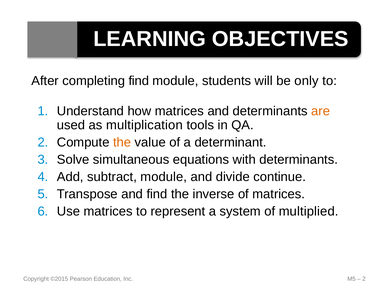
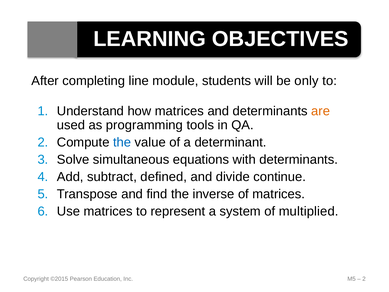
completing find: find -> line
multiplication: multiplication -> programming
the at (122, 142) colour: orange -> blue
subtract module: module -> defined
